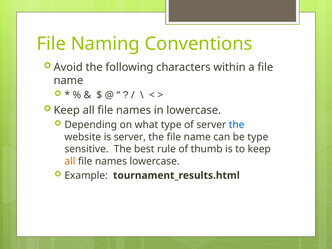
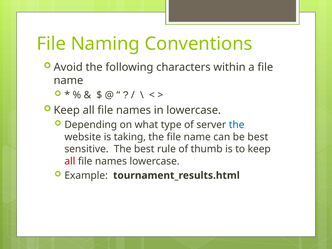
is server: server -> taking
be type: type -> best
all at (70, 161) colour: orange -> red
